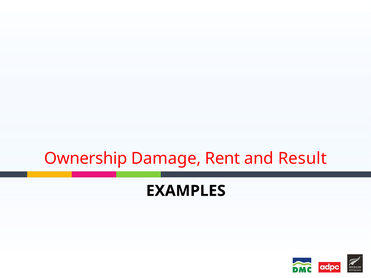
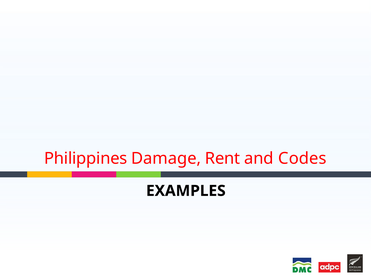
Ownership: Ownership -> Philippines
Result: Result -> Codes
